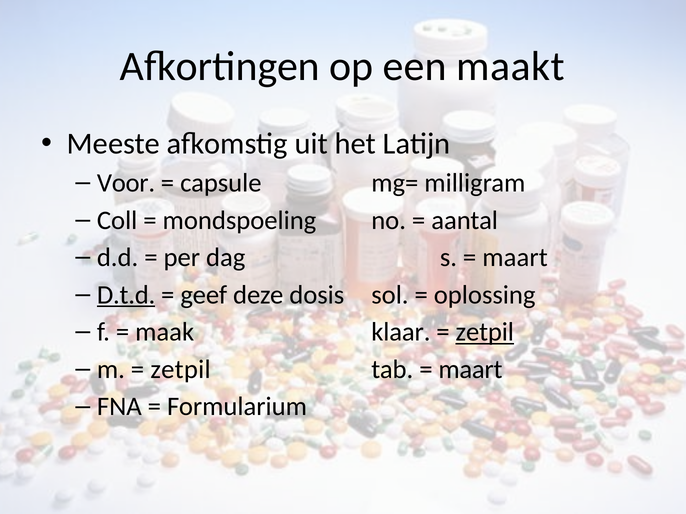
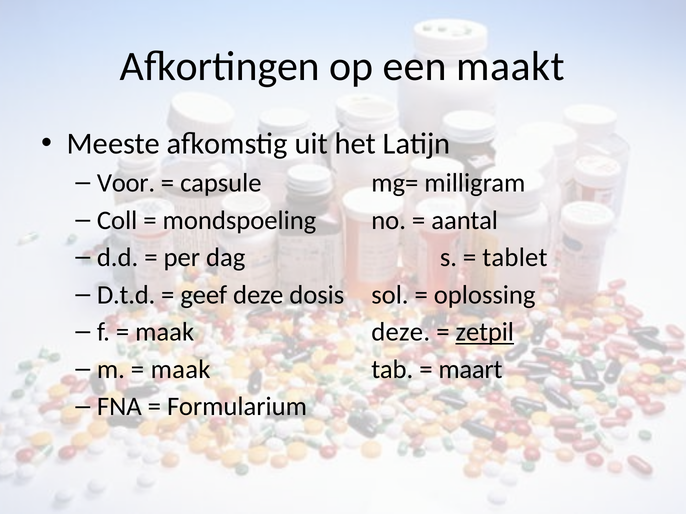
maart at (515, 258): maart -> tablet
D.t.d underline: present -> none
maak klaar: klaar -> deze
zetpil at (181, 370): zetpil -> maak
